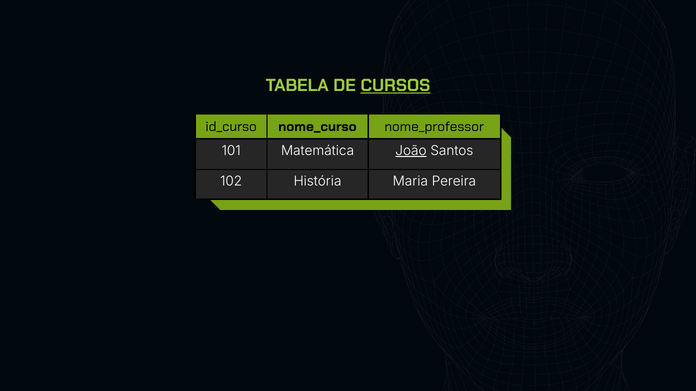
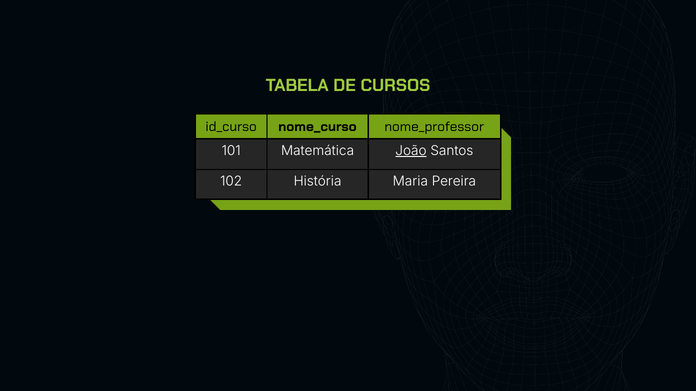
CURSOS underline: present -> none
